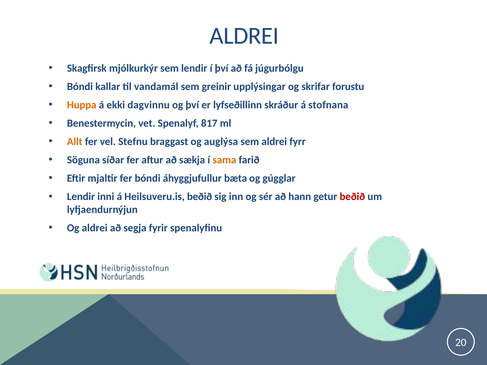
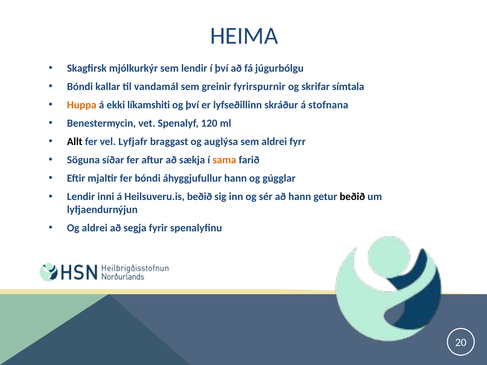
ALDREI at (244, 36): ALDREI -> HEIMA
upplýsingar: upplýsingar -> fyrirspurnir
forustu: forustu -> símtala
dagvinnu: dagvinnu -> líkamshiti
817: 817 -> 120
Allt colour: orange -> black
Stefnu: Stefnu -> Lyfjafr
áhyggjufullur bæta: bæta -> hann
beðið at (352, 197) colour: red -> black
